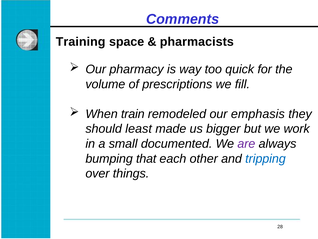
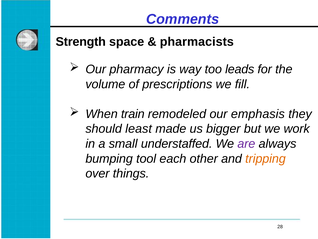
Training: Training -> Strength
quick: quick -> leads
documented: documented -> understaffed
that: that -> tool
tripping colour: blue -> orange
